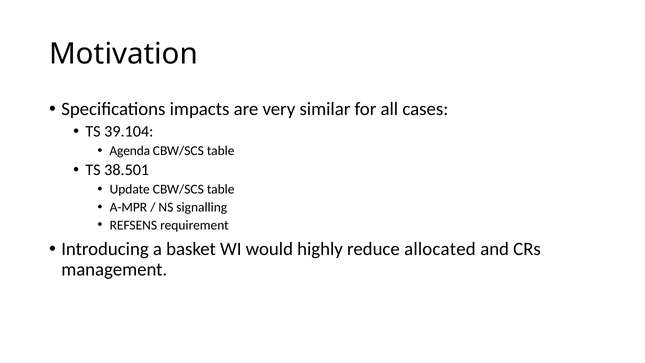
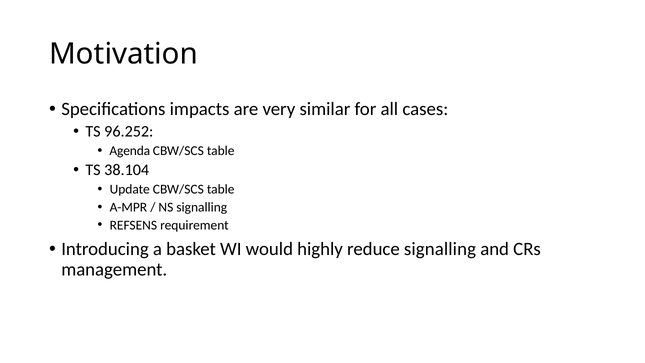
39.104: 39.104 -> 96.252
38.501: 38.501 -> 38.104
reduce allocated: allocated -> signalling
